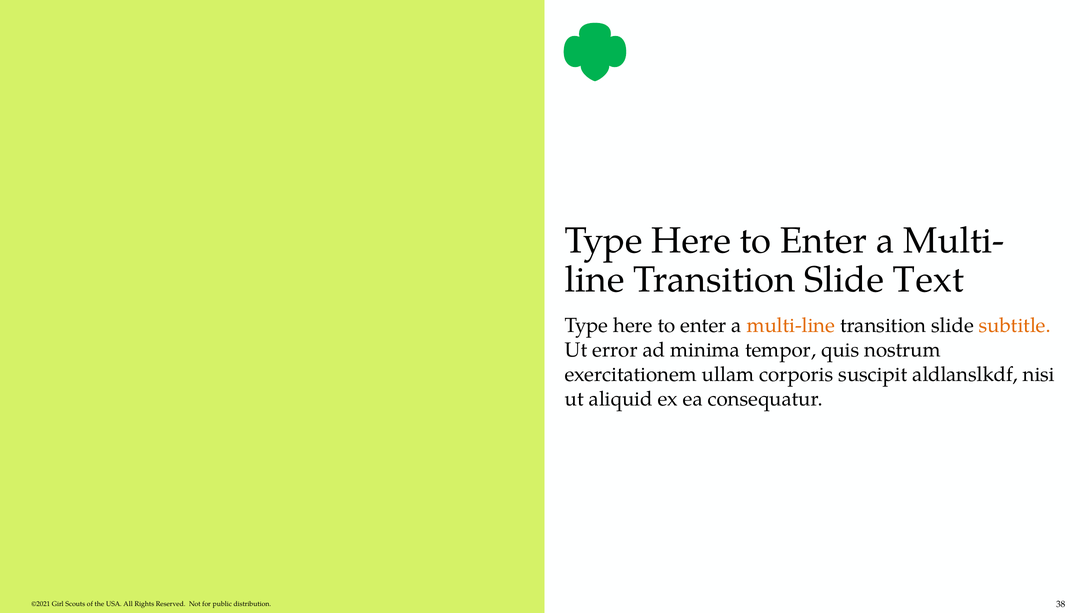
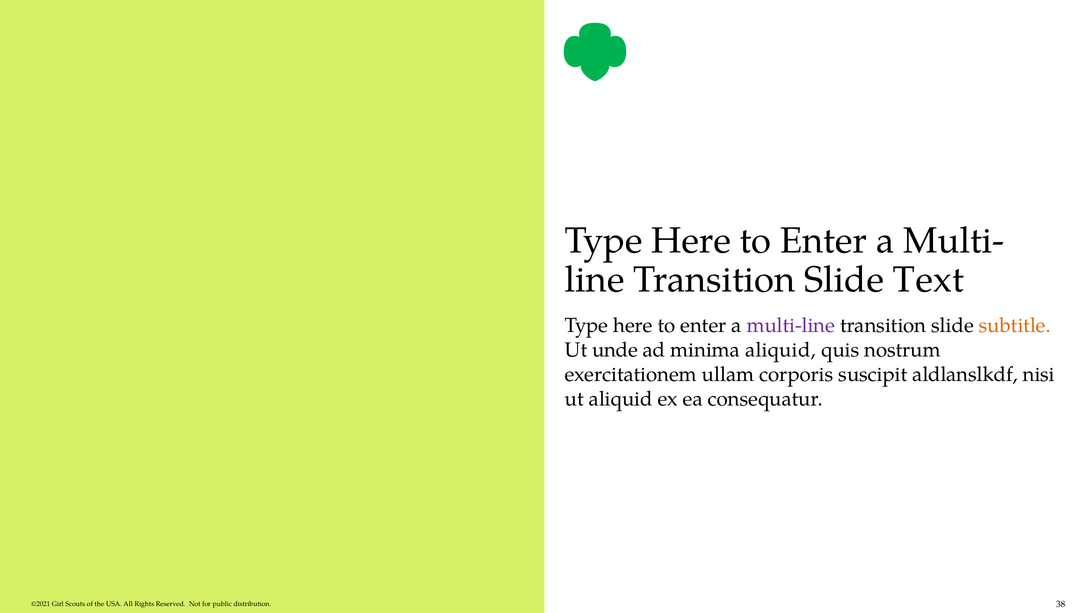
multi-line colour: orange -> purple
error: error -> unde
minima tempor: tempor -> aliquid
